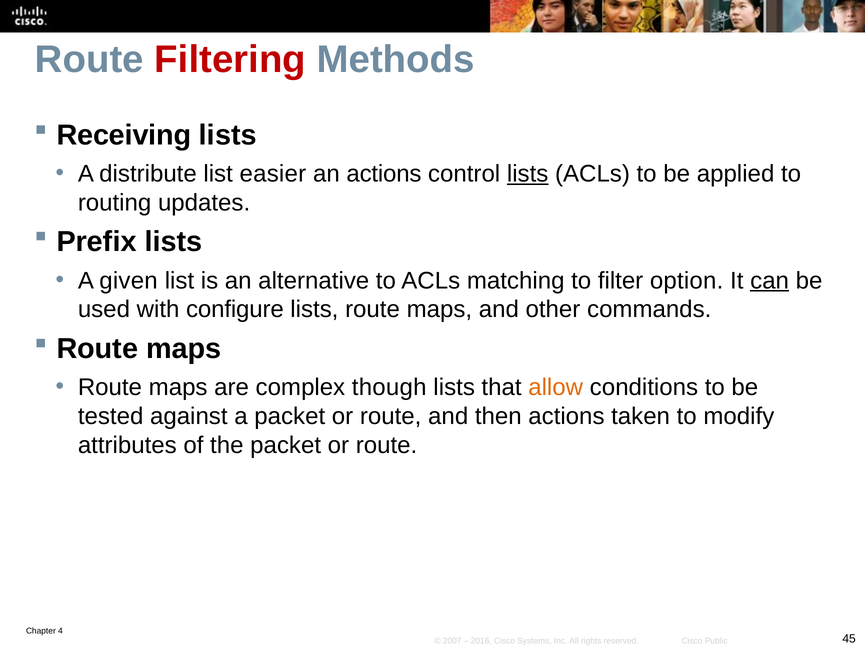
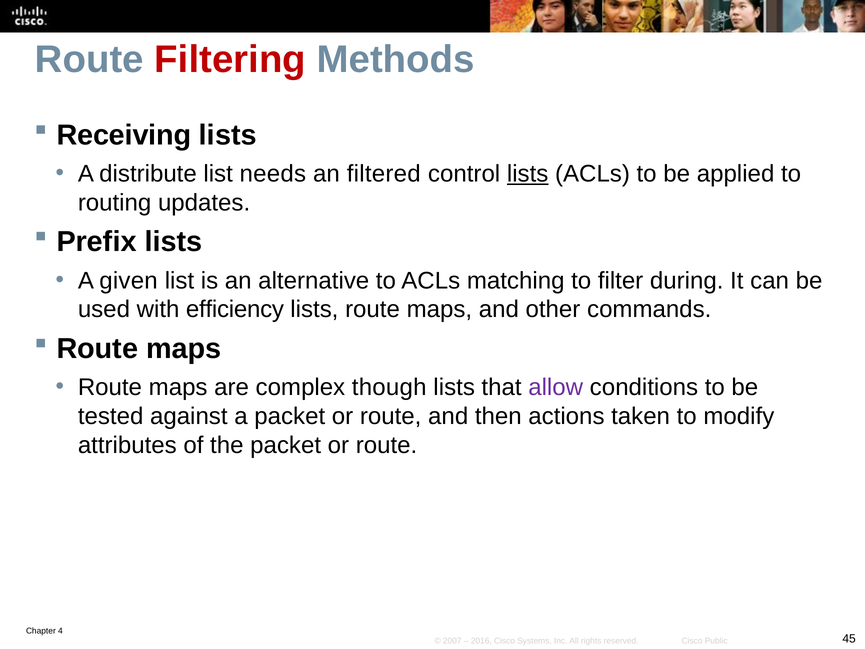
easier: easier -> needs
an actions: actions -> filtered
option: option -> during
can underline: present -> none
configure: configure -> efficiency
allow colour: orange -> purple
